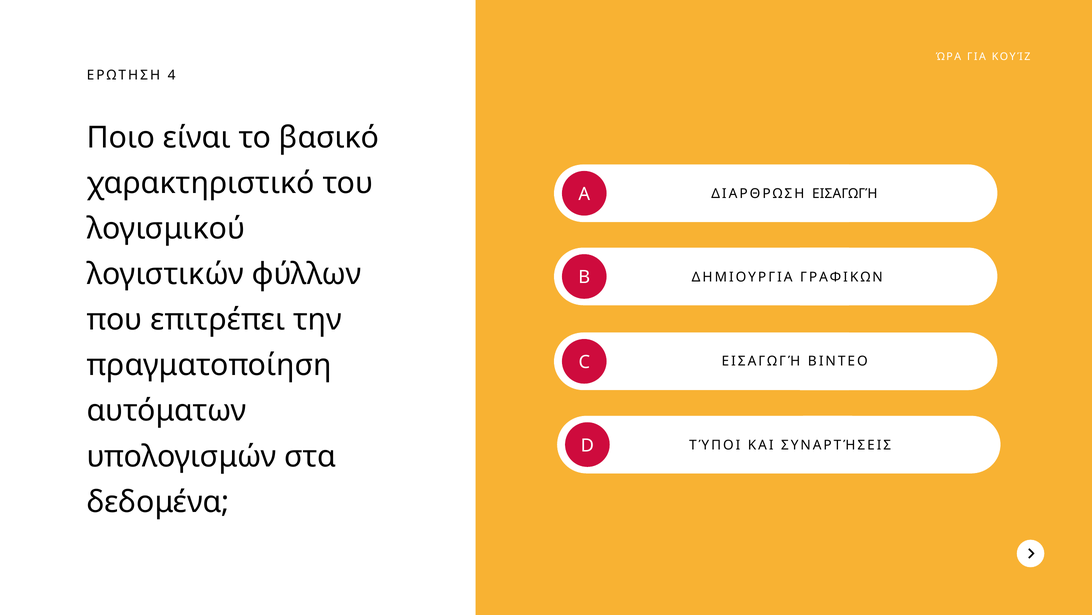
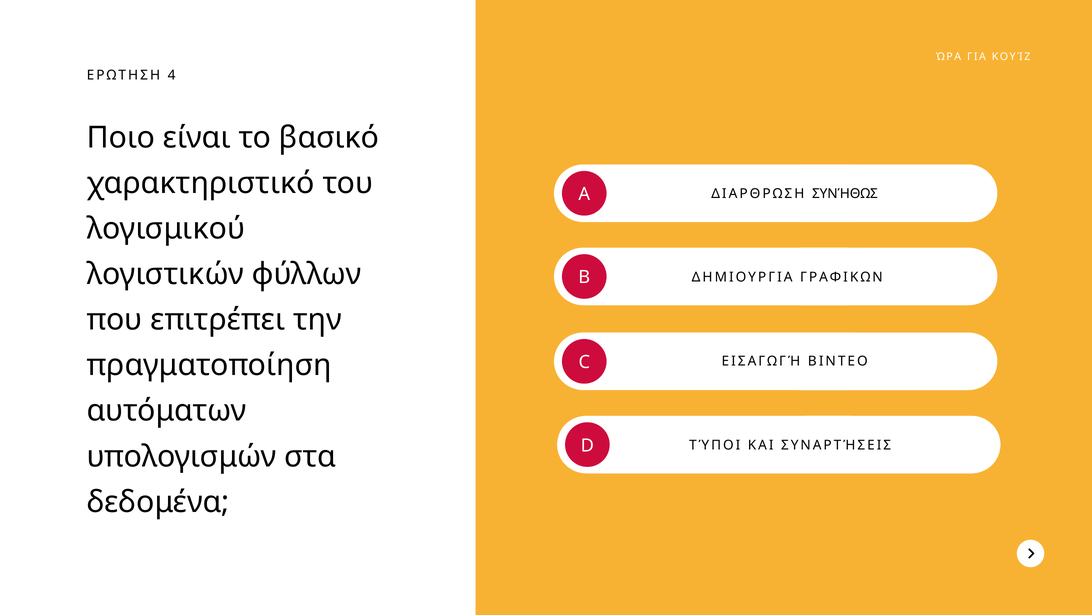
ΔΙΑΡΘΡΩΣΗ ΕΙΣΑΓΩΓΉ: ΕΙΣΑΓΩΓΉ -> ΣΥΝΉΘΩΣ
